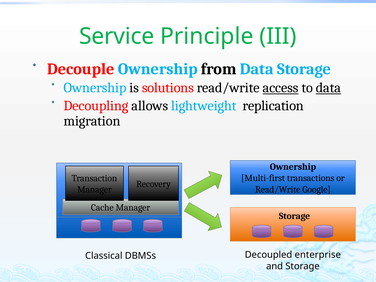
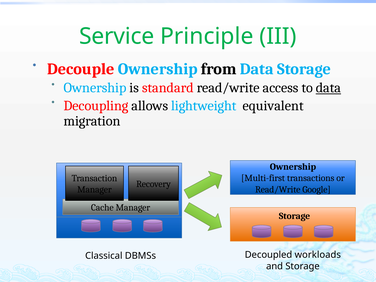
solutions: solutions -> standard
access underline: present -> none
replication: replication -> equivalent
enterprise: enterprise -> workloads
